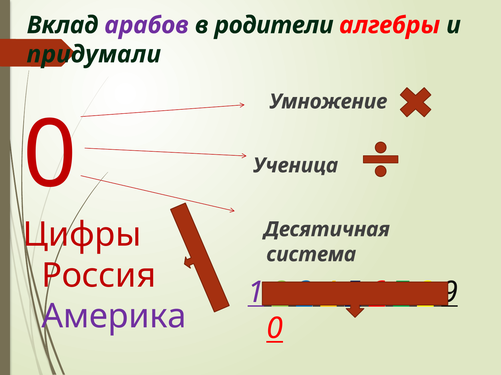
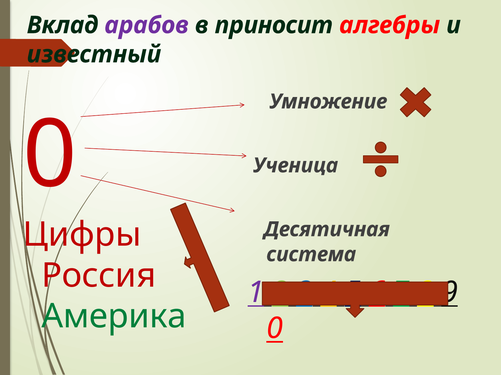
родители: родители -> приносит
придумали: придумали -> известный
Америка colour: purple -> green
